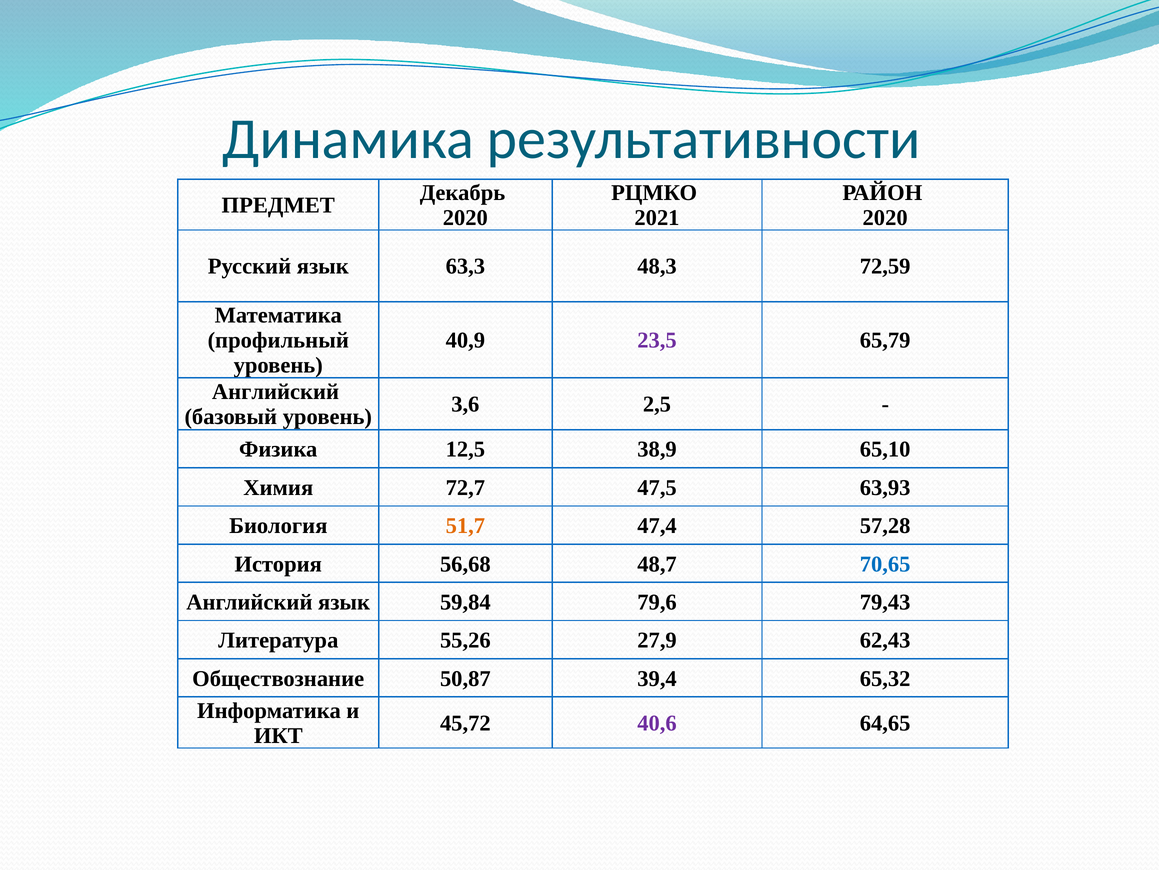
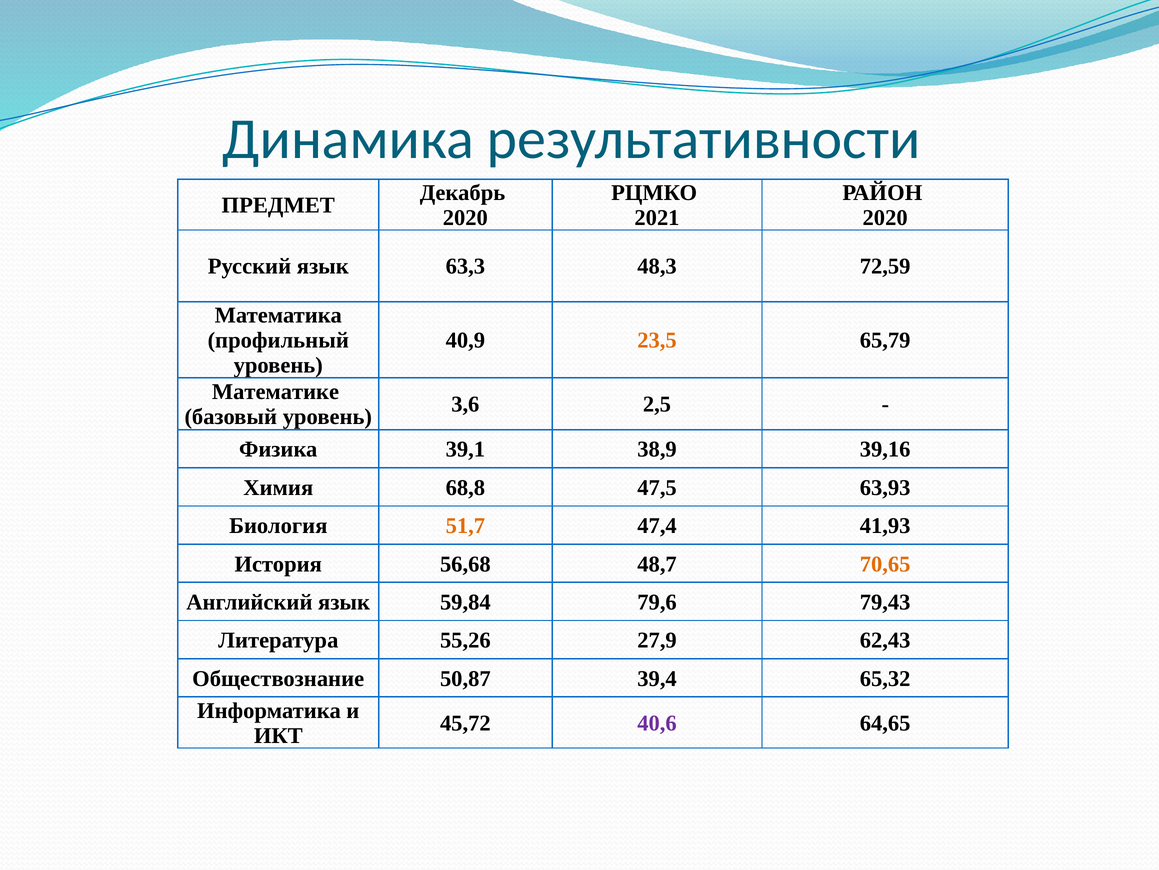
23,5 colour: purple -> orange
Английский at (276, 392): Английский -> Математике
12,5: 12,5 -> 39,1
65,10: 65,10 -> 39,16
72,7: 72,7 -> 68,8
57,28: 57,28 -> 41,93
70,65 colour: blue -> orange
